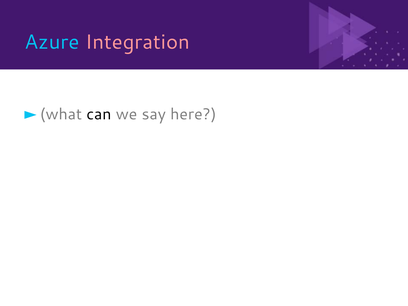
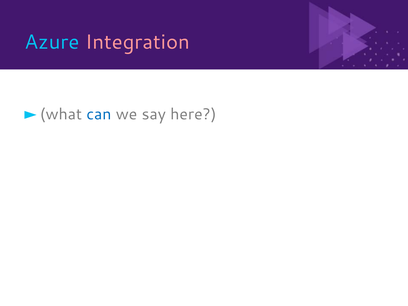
can colour: black -> blue
